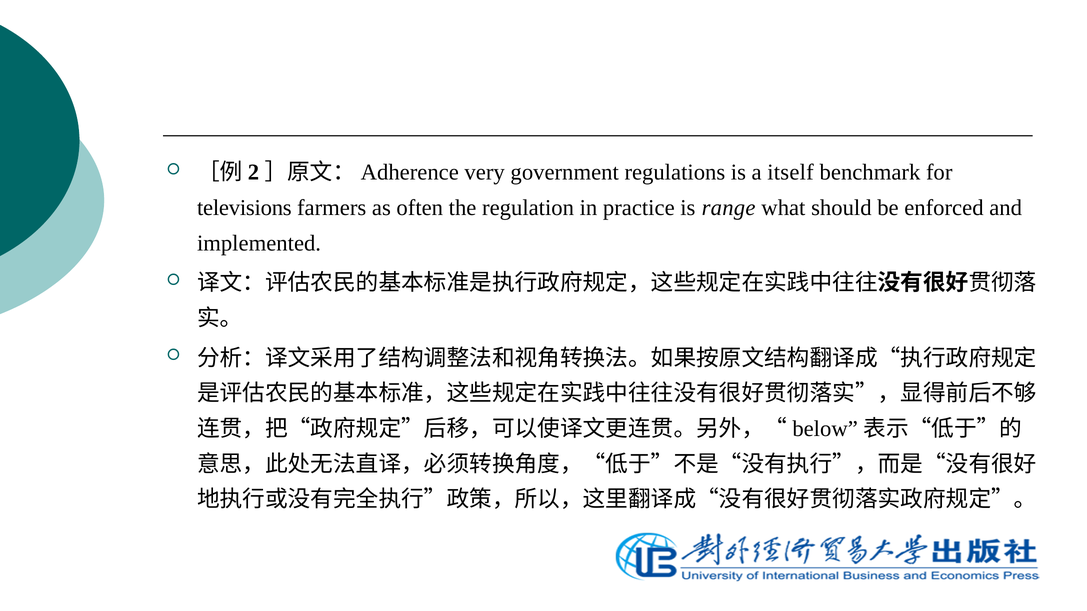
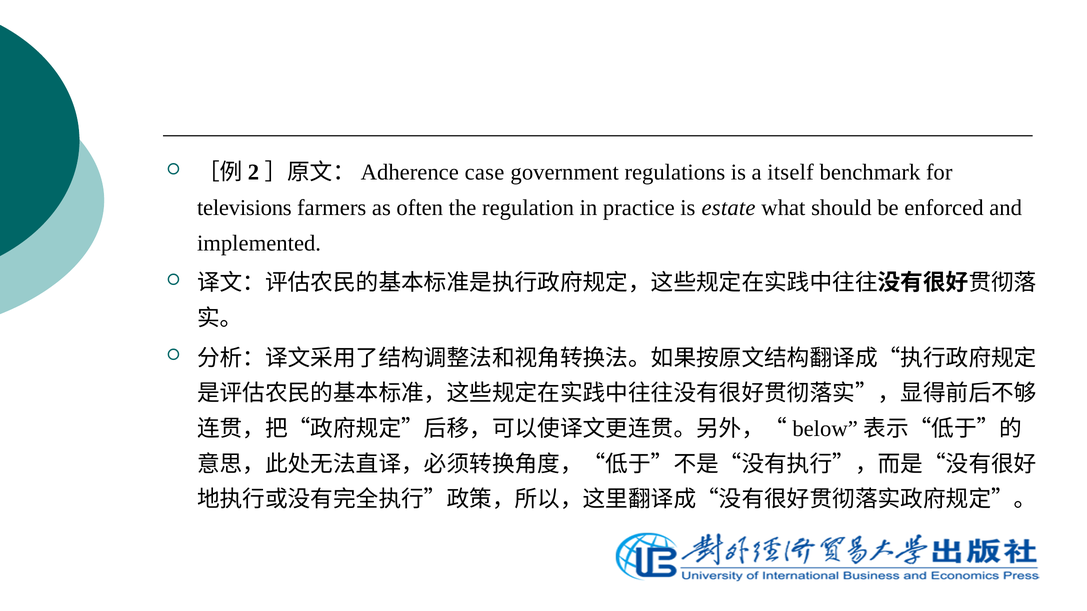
very: very -> case
range: range -> estate
